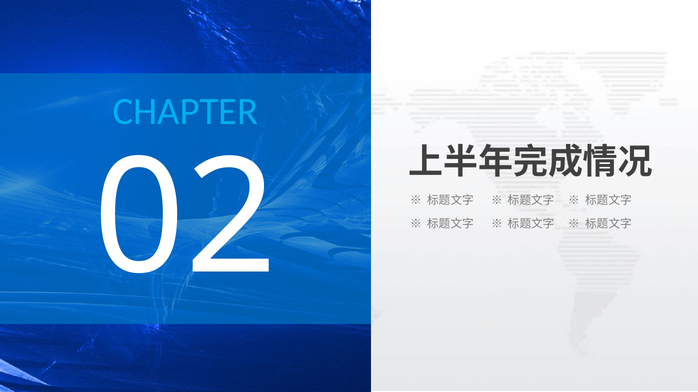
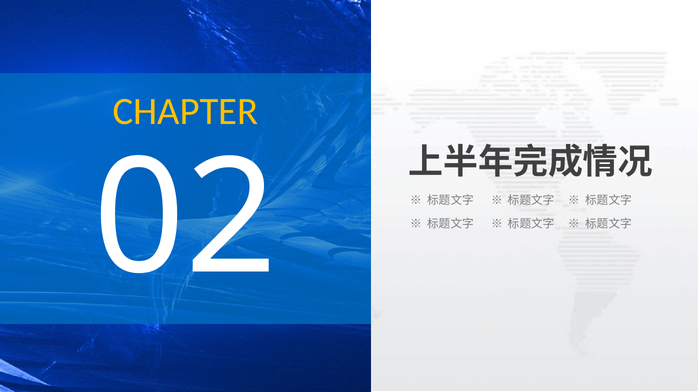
CHAPTER colour: light blue -> yellow
